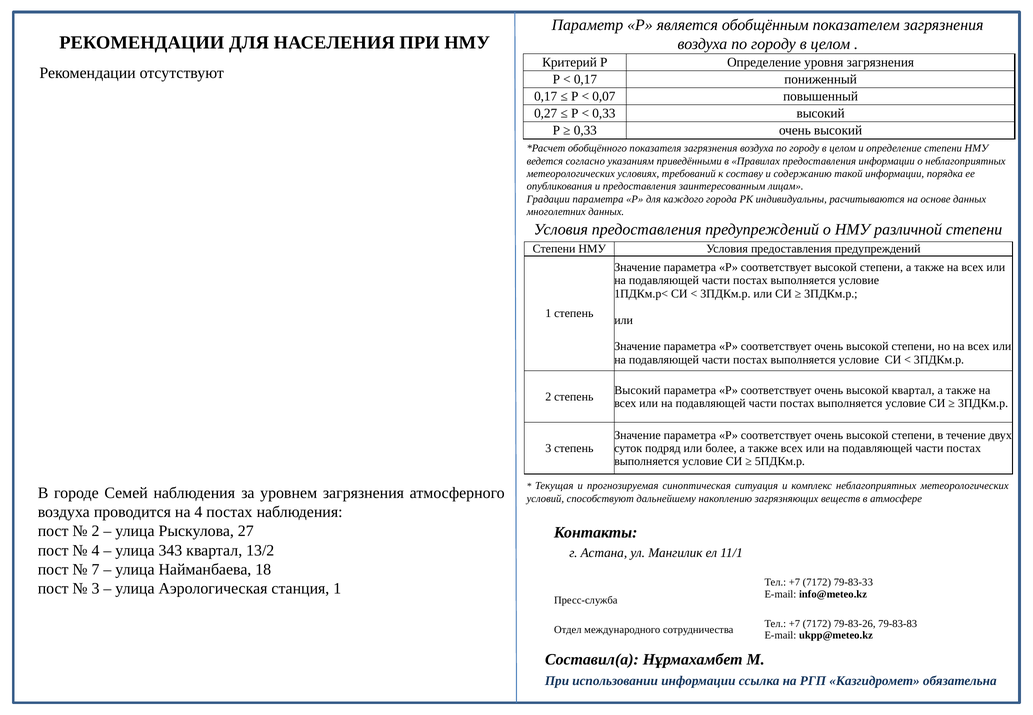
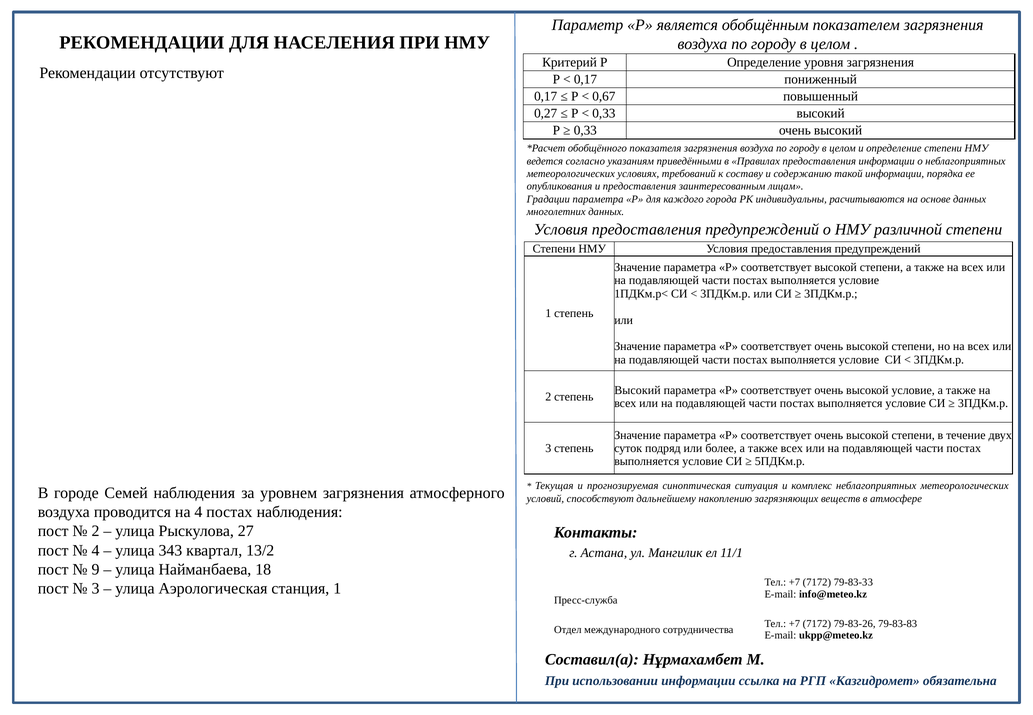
0,07: 0,07 -> 0,67
высокой квартал: квартал -> условие
7: 7 -> 9
